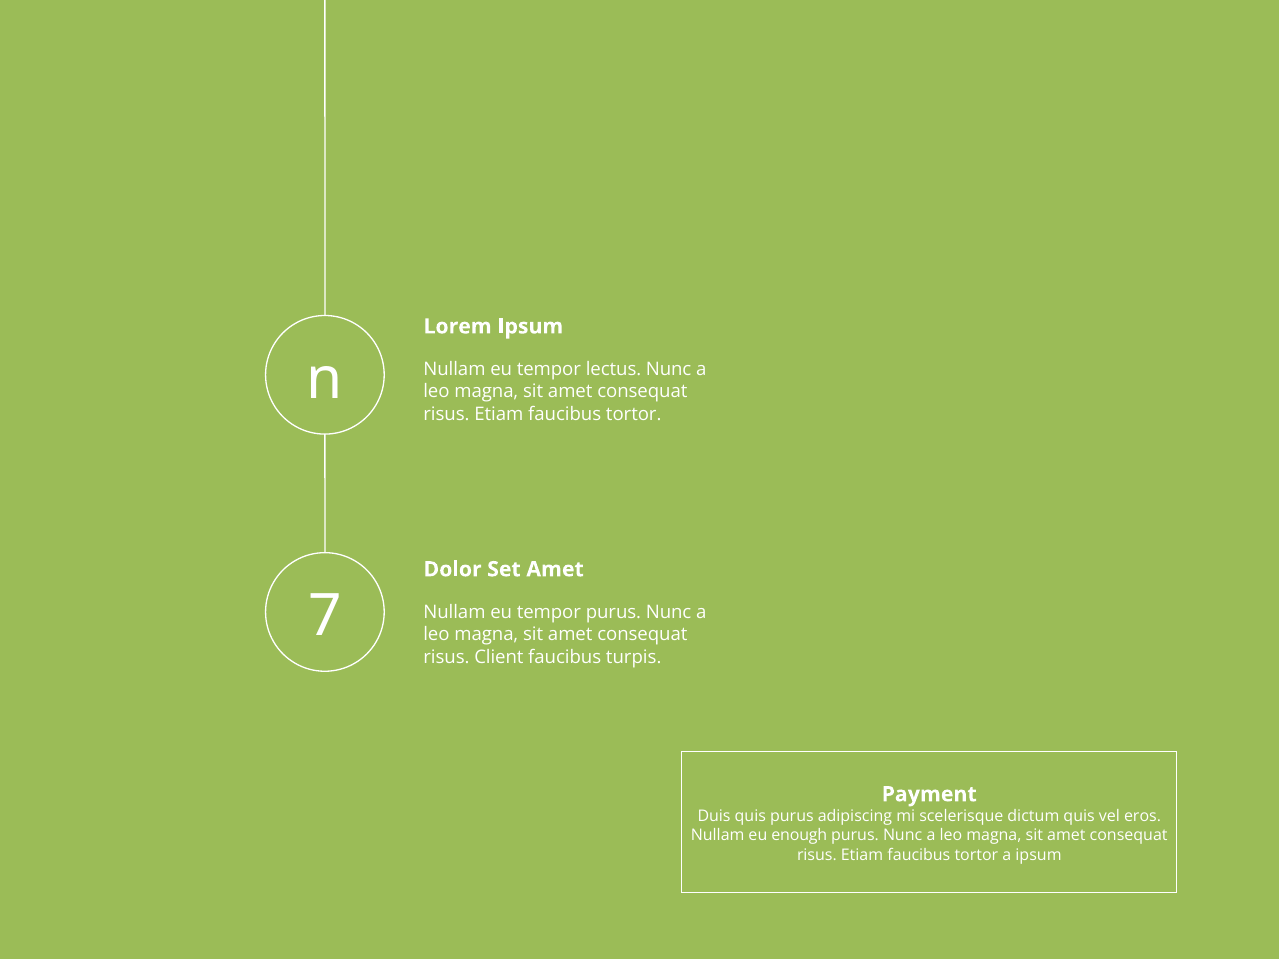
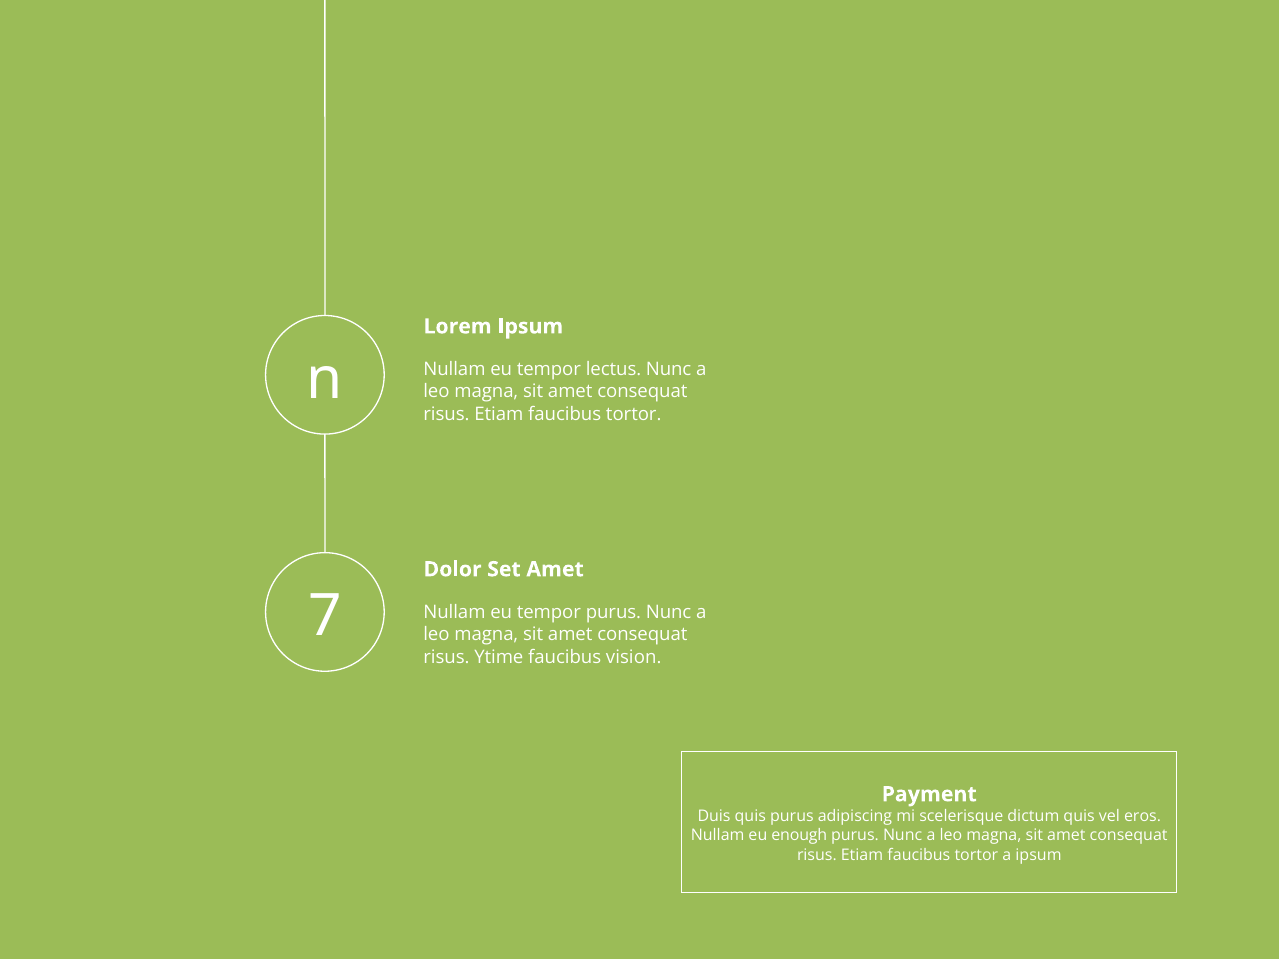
Client: Client -> Ytime
turpis: turpis -> vision
